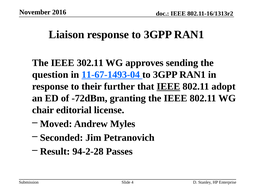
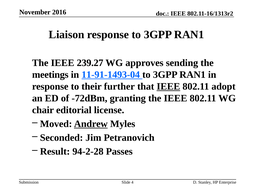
302.11: 302.11 -> 239.27
question: question -> meetings
11-67-1493-04: 11-67-1493-04 -> 11-91-1493-04
Andrew underline: none -> present
